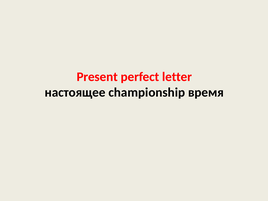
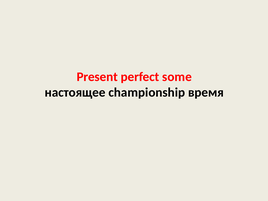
letter: letter -> some
